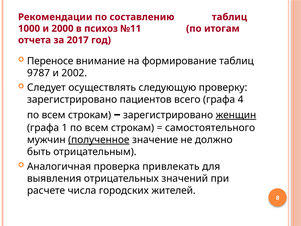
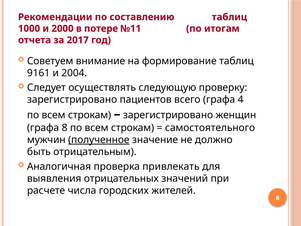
психоз: психоз -> потере
Переносе: Переносе -> Советуем
9787: 9787 -> 9161
2002: 2002 -> 2004
женщин underline: present -> none
графа 1: 1 -> 8
